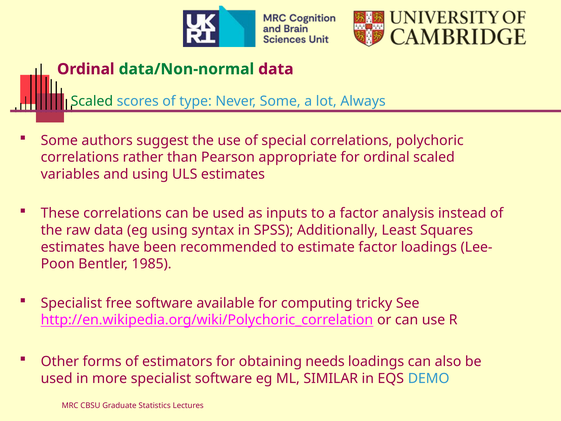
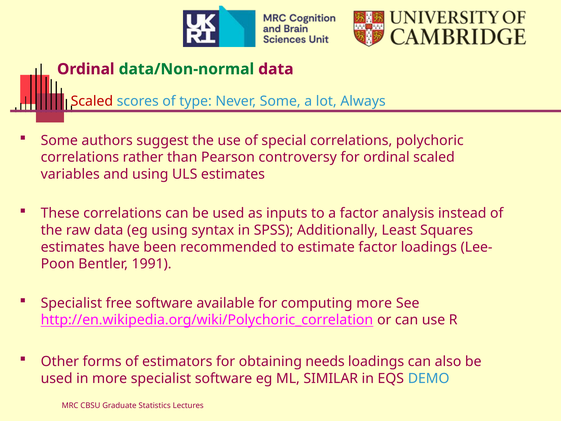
Scaled at (92, 101) colour: green -> red
appropriate: appropriate -> controversy
1985: 1985 -> 1991
computing tricky: tricky -> more
